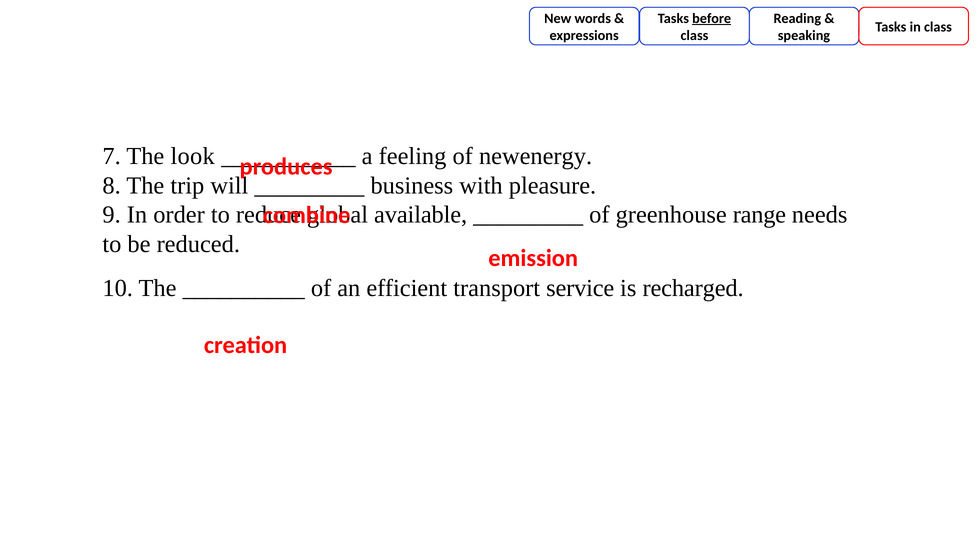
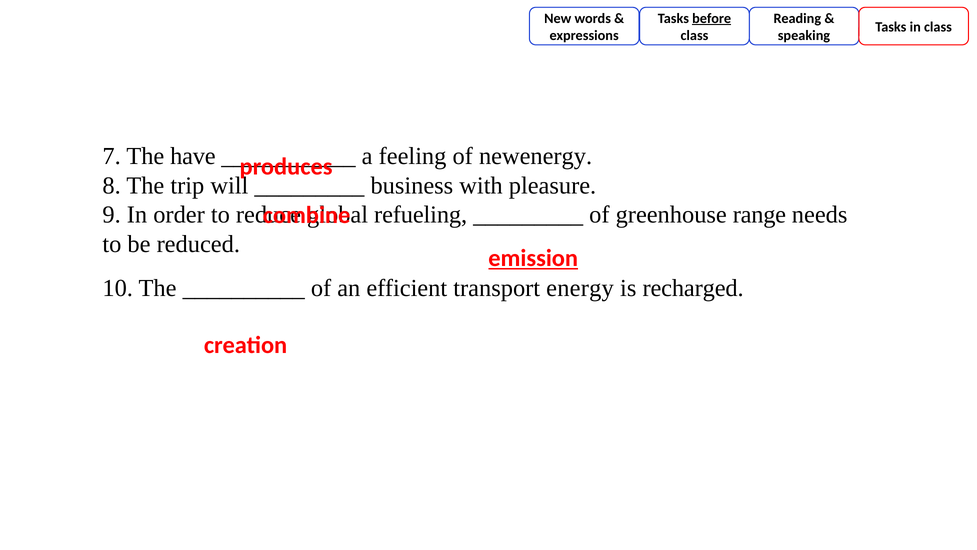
look: look -> have
available: available -> refueling
emission underline: none -> present
service: service -> energy
